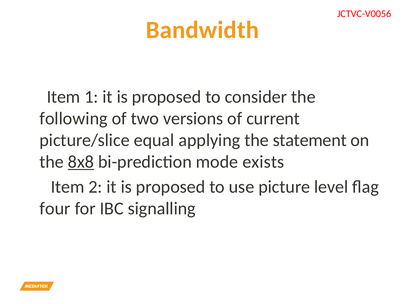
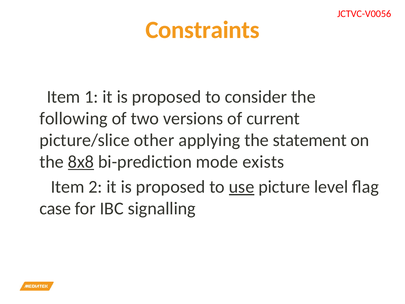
Bandwidth: Bandwidth -> Constraints
equal: equal -> other
use underline: none -> present
four: four -> case
